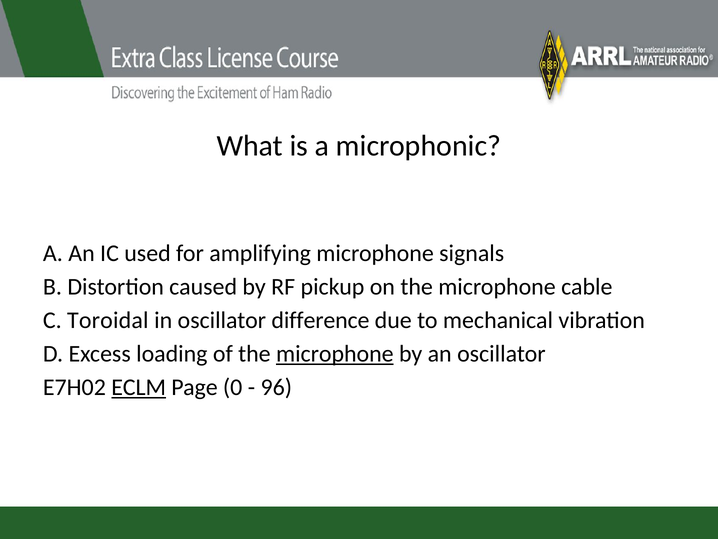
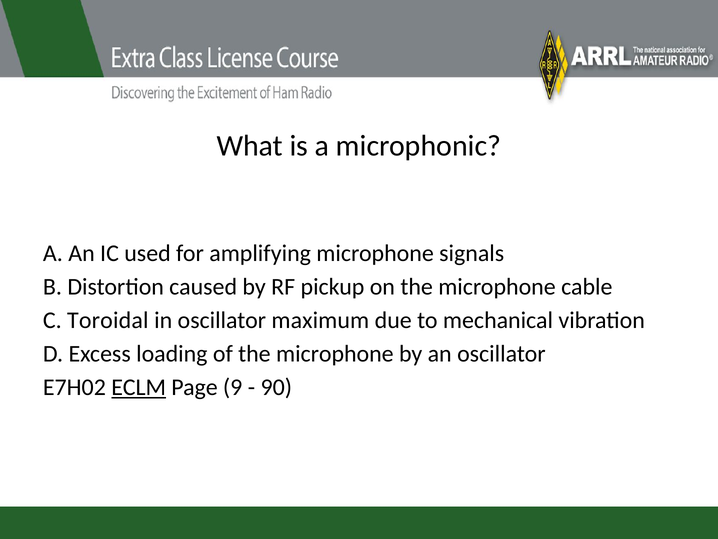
difference: difference -> maximum
microphone at (335, 353) underline: present -> none
0: 0 -> 9
96: 96 -> 90
